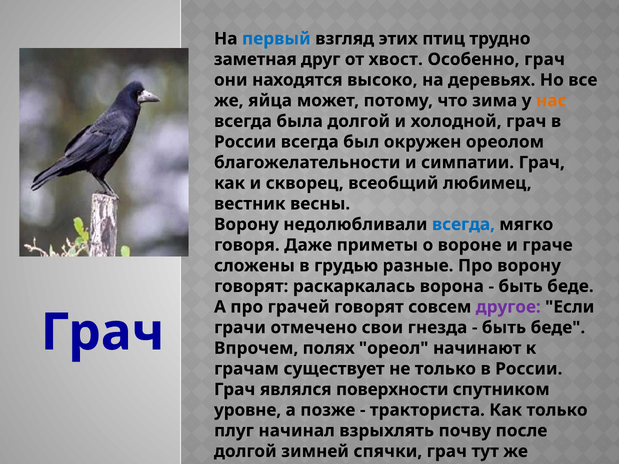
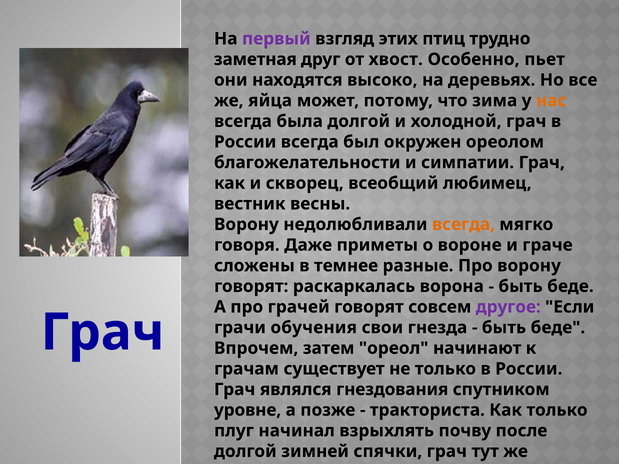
первый colour: blue -> purple
Особенно грач: грач -> пьет
всегда at (463, 224) colour: blue -> orange
грудью: грудью -> темнее
отмечено: отмечено -> обучения
полях: полях -> затем
поверхности: поверхности -> гнездования
